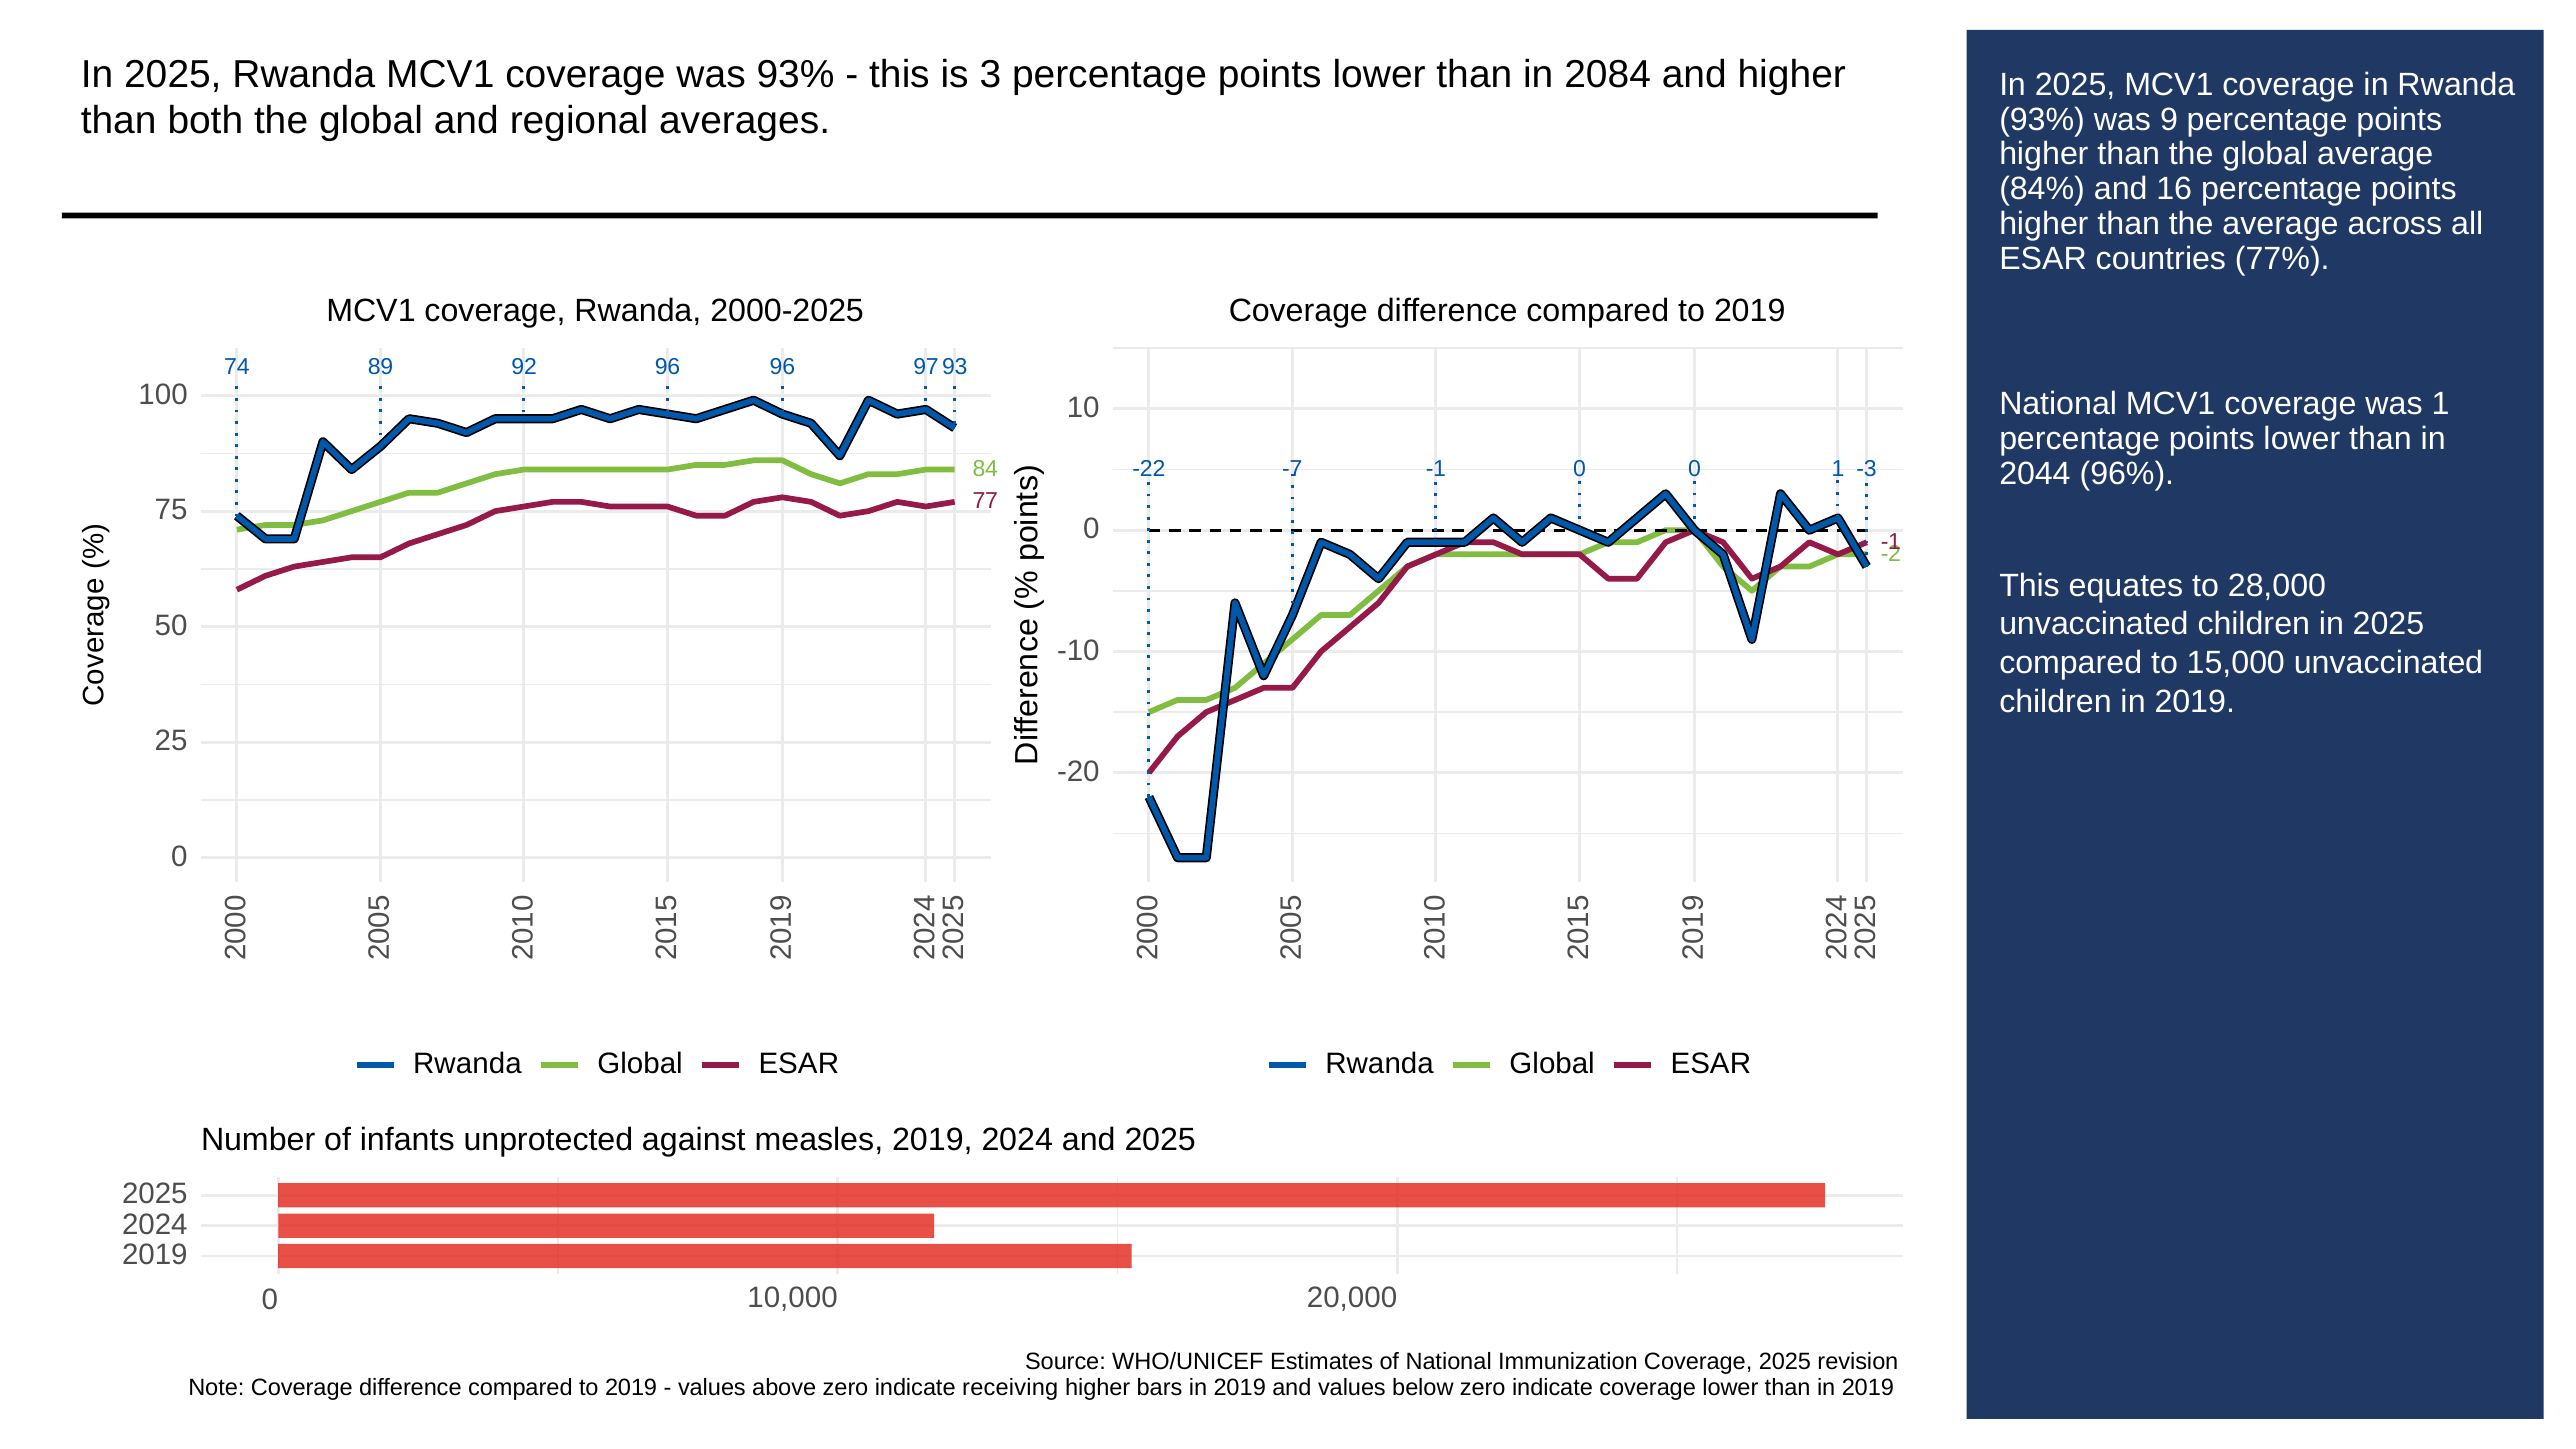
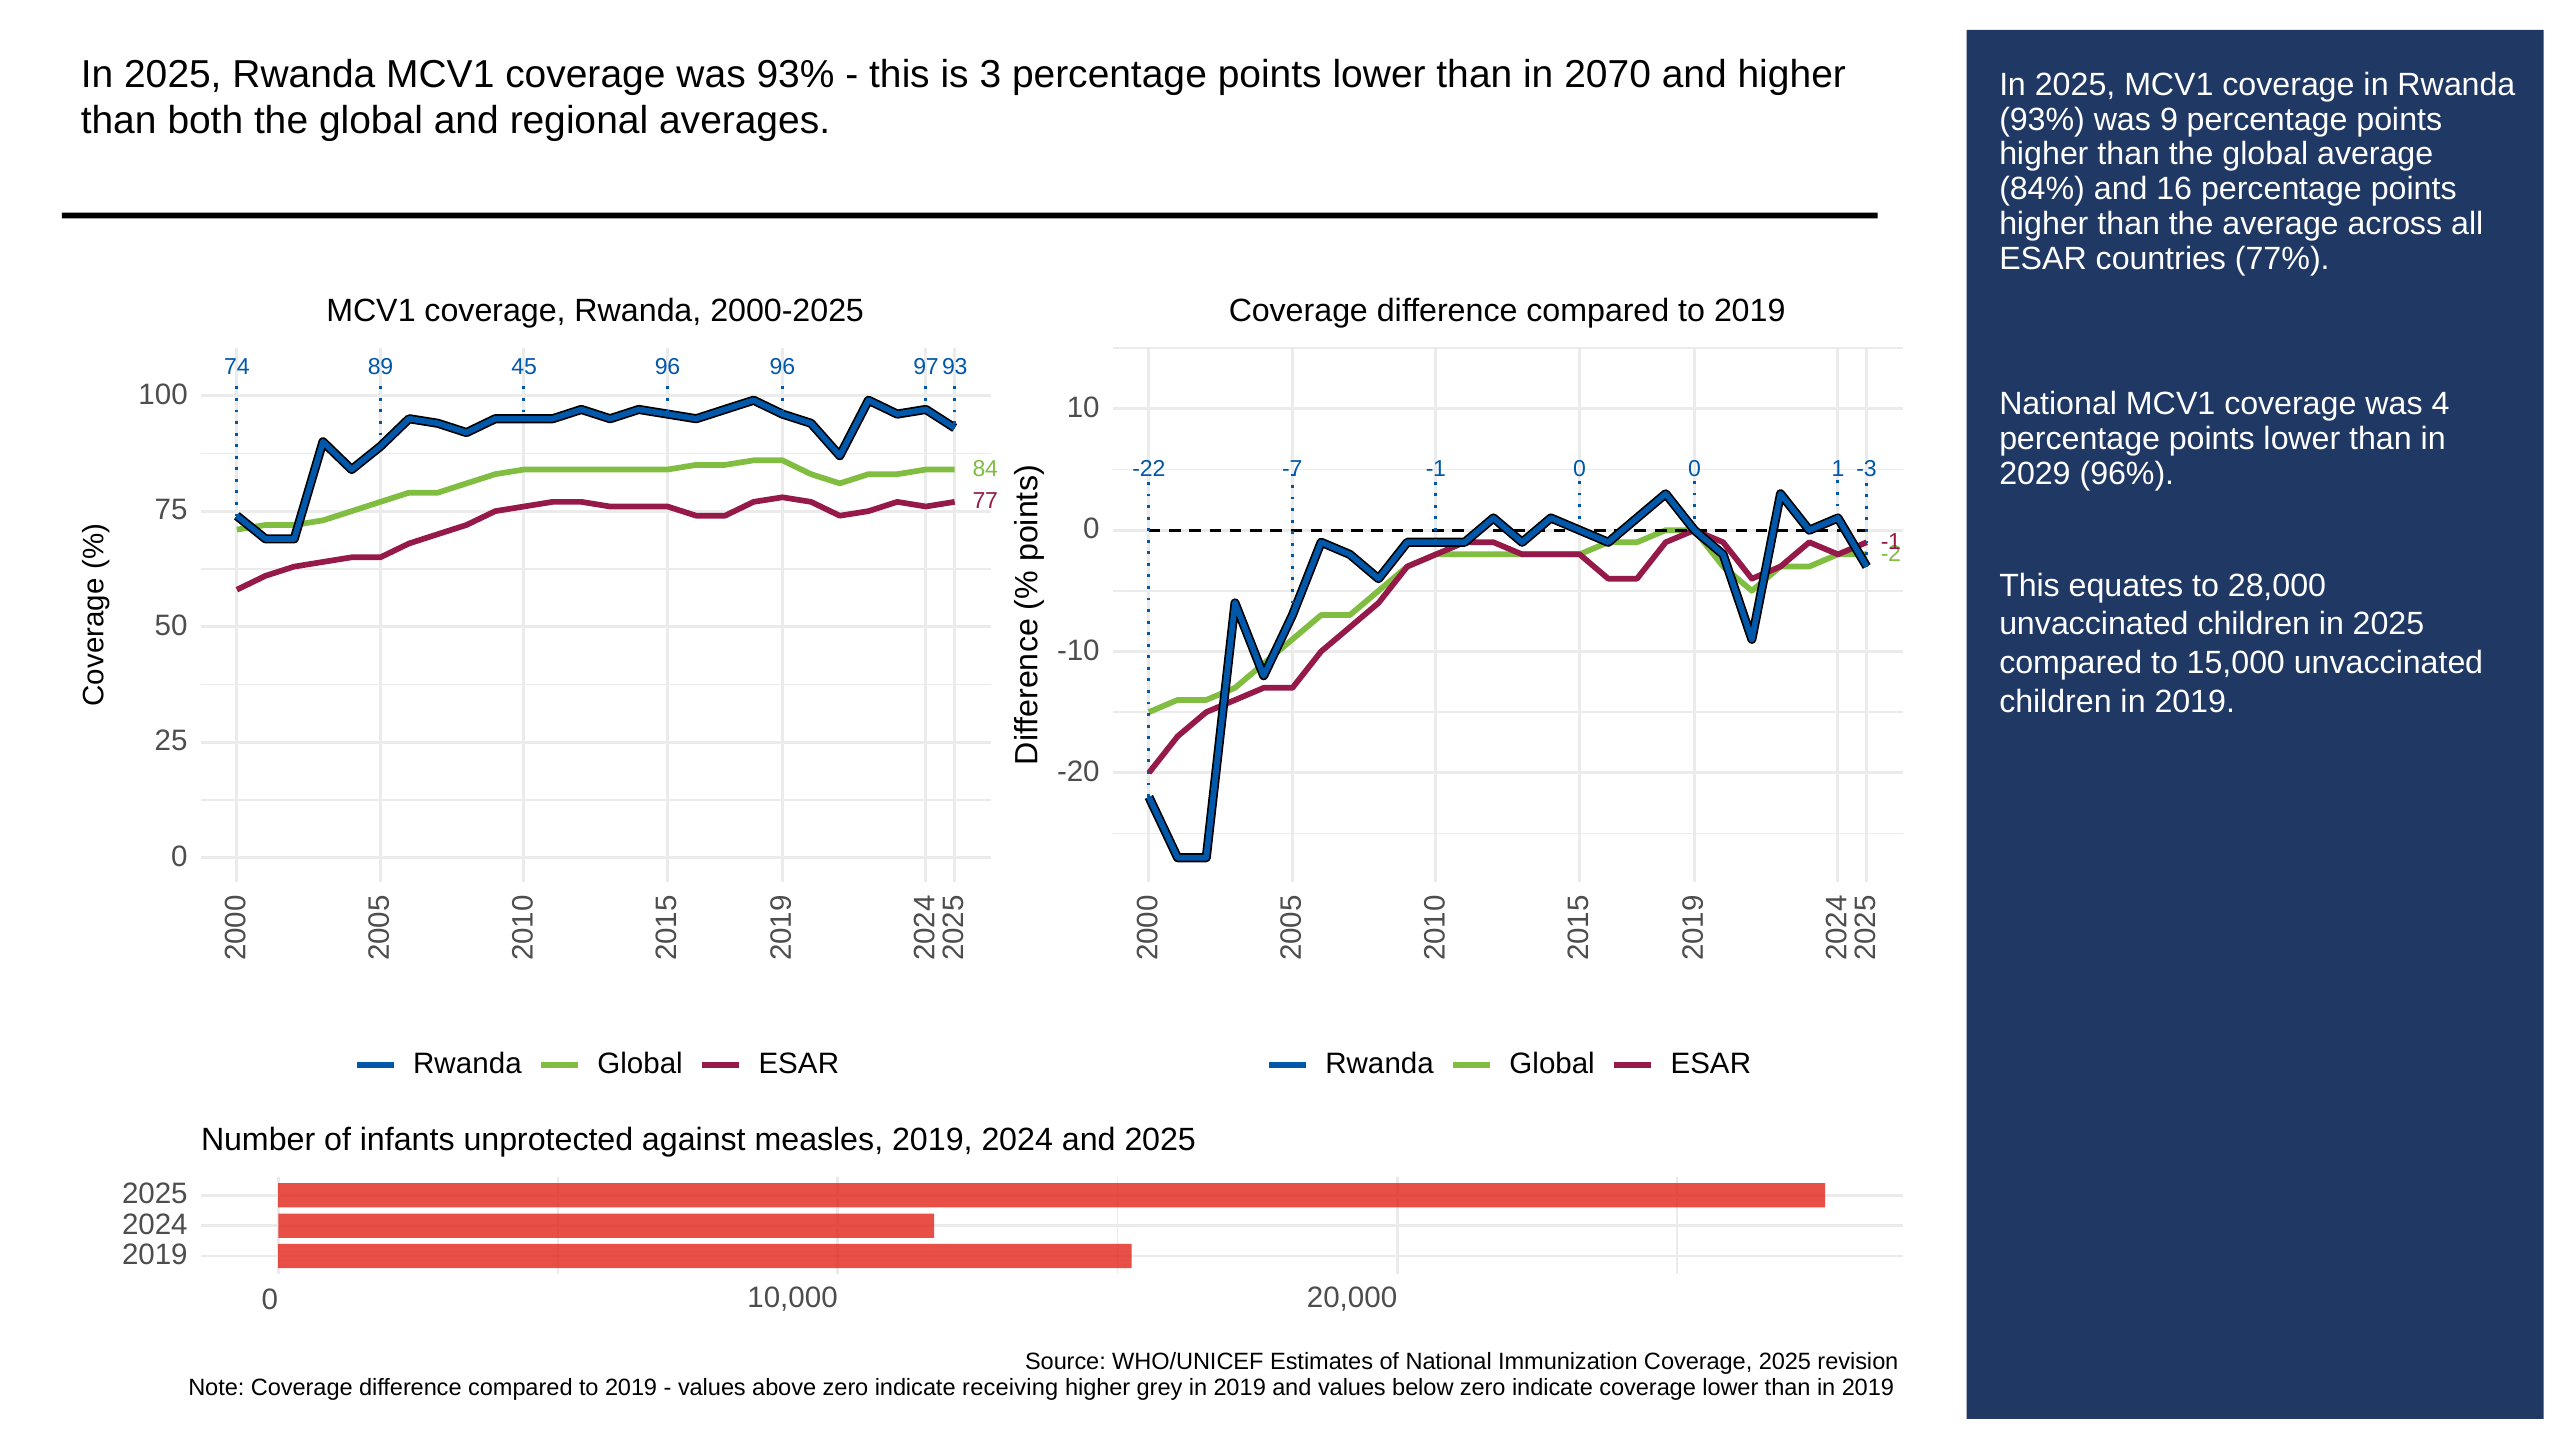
2084: 2084 -> 2070
92: 92 -> 45
was 1: 1 -> 4
2044: 2044 -> 2029
bars: bars -> grey
